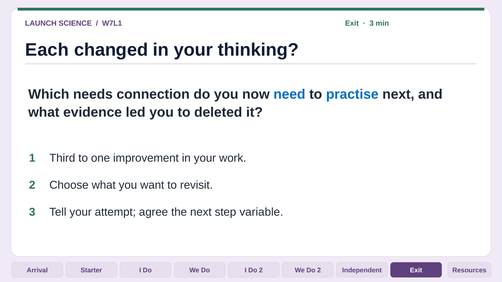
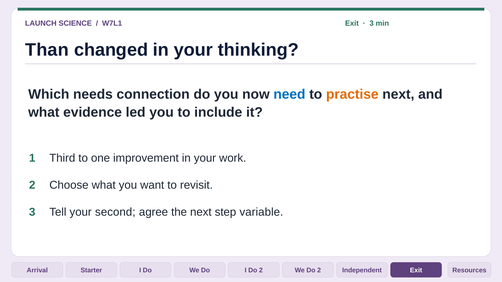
Each: Each -> Than
practise colour: blue -> orange
deleted: deleted -> include
attempt: attempt -> second
